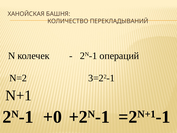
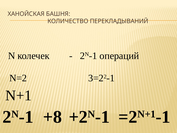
+0: +0 -> +8
